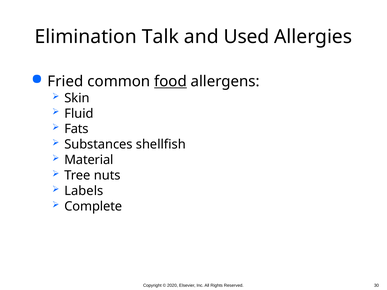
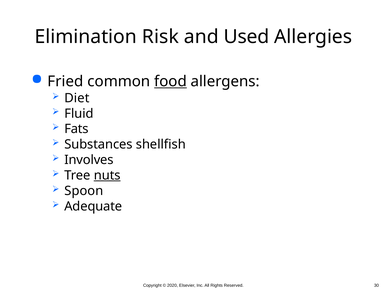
Talk: Talk -> Risk
Skin: Skin -> Diet
Material: Material -> Involves
nuts underline: none -> present
Labels: Labels -> Spoon
Complete: Complete -> Adequate
